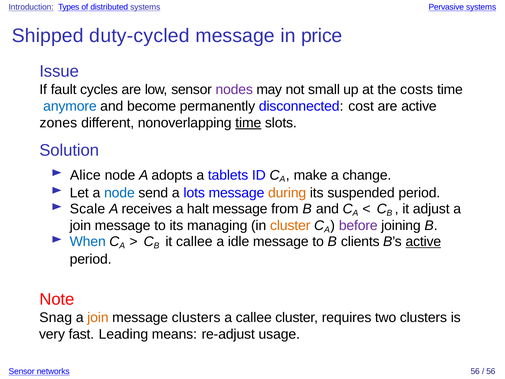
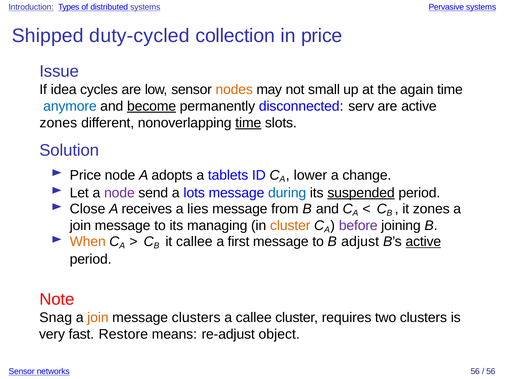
duty-cycled message: message -> collection
fault: fault -> idea
nodes colour: purple -> orange
costs: costs -> again
become underline: none -> present
cost: cost -> serv
Alice at (85, 175): Alice -> Price
make: make -> lower
node at (119, 193) colour: blue -> purple
during colour: orange -> blue
suspended underline: none -> present
Scale: Scale -> Close
halt: halt -> lies
it adjust: adjust -> zones
When colour: blue -> orange
idle: idle -> first
clients: clients -> adjust
Leading: Leading -> Restore
usage: usage -> object
